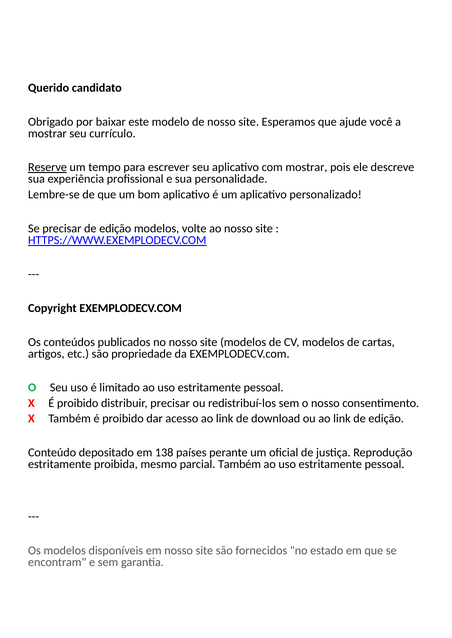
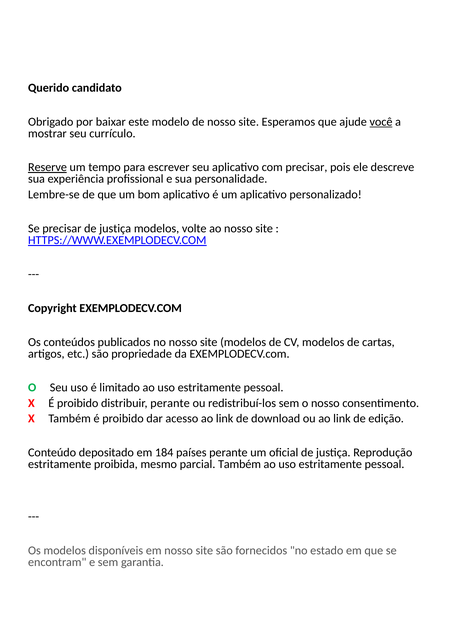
você underline: none -> present
com mostrar: mostrar -> precisar
precisar de edição: edição -> justiça
distribuir precisar: precisar -> perante
138: 138 -> 184
